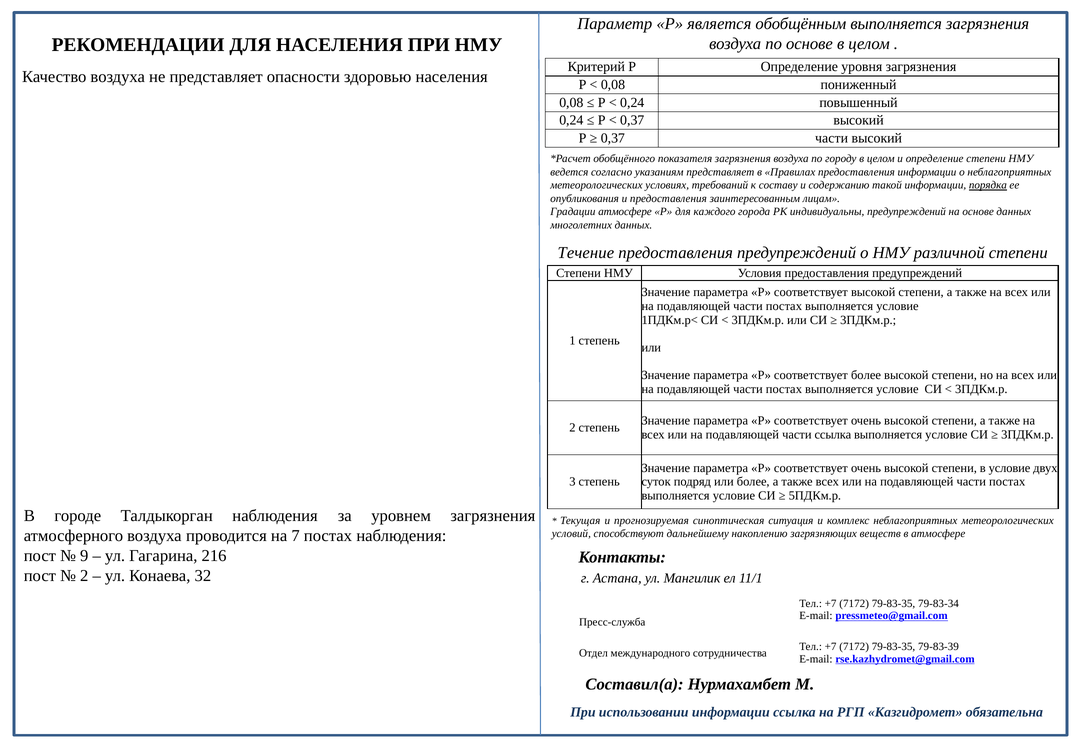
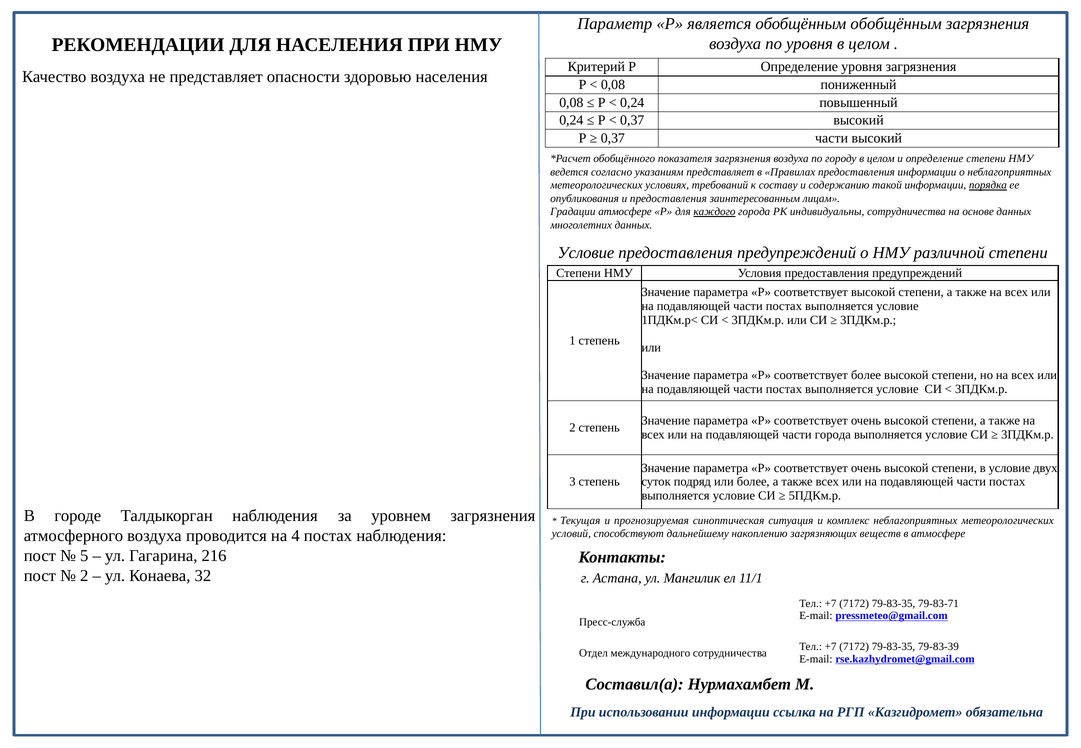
обобщённым выполняется: выполняется -> обобщённым
по основе: основе -> уровня
каждого underline: none -> present
индивидуальны предупреждений: предупреждений -> сотрудничества
Течение at (586, 253): Течение -> Условие
части ссылка: ссылка -> города
7: 7 -> 4
9: 9 -> 5
79-83-34: 79-83-34 -> 79-83-71
